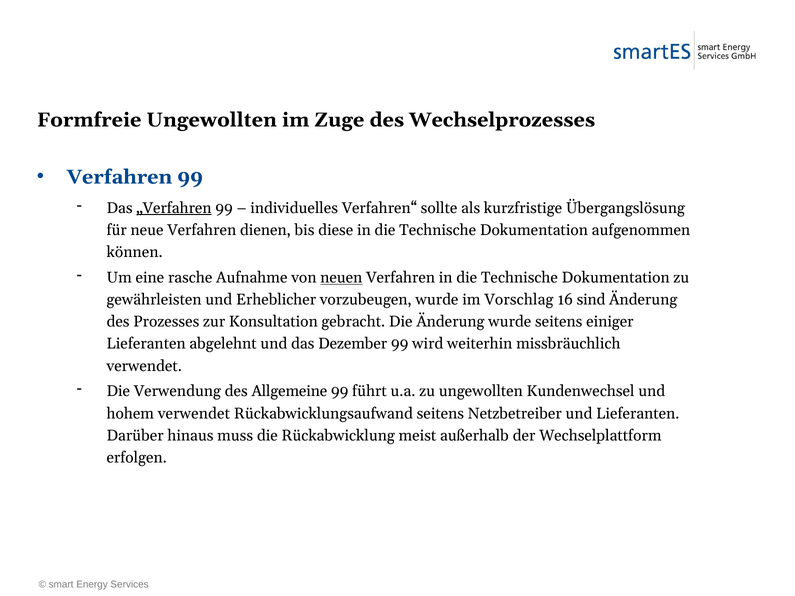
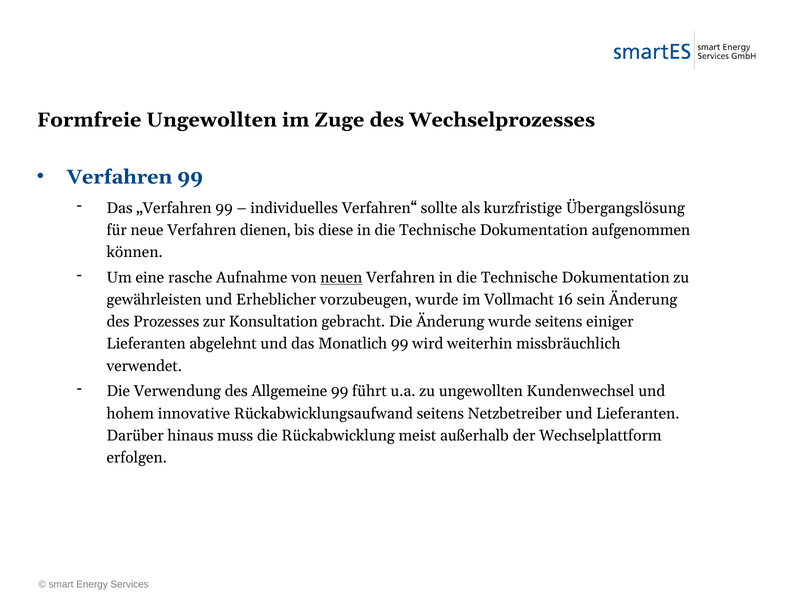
„Verfahren underline: present -> none
Vorschlag: Vorschlag -> Vollmacht
sind: sind -> sein
Dezember: Dezember -> Monatlich
hohem verwendet: verwendet -> innovative
